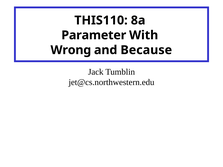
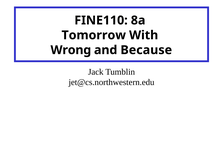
THIS110: THIS110 -> FINE110
Parameter: Parameter -> Tomorrow
